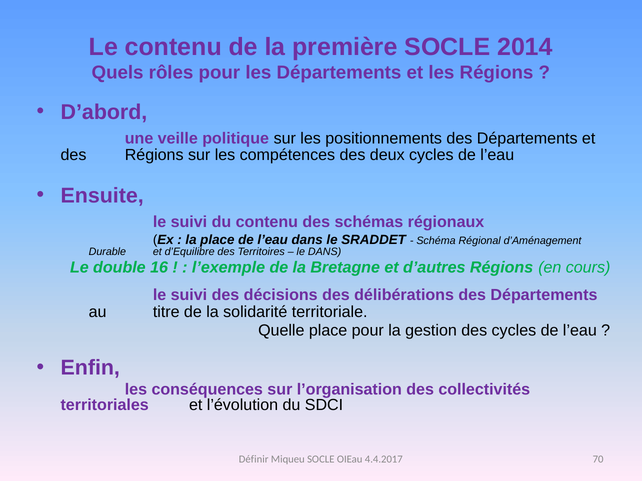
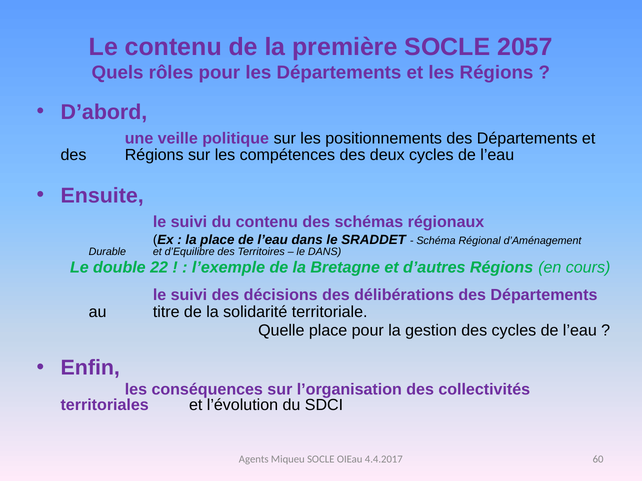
2014: 2014 -> 2057
16: 16 -> 22
Définir: Définir -> Agents
70: 70 -> 60
